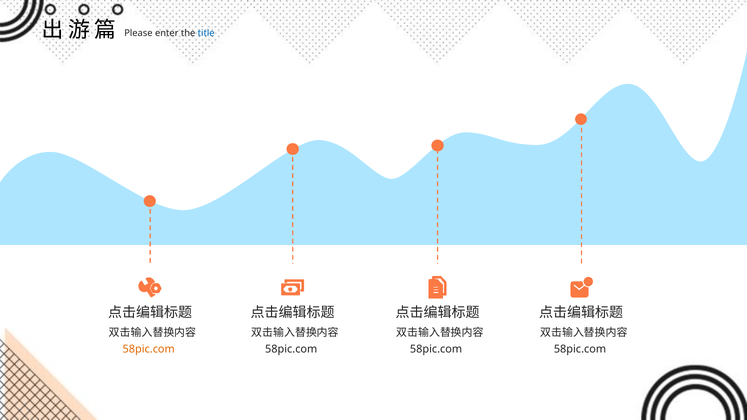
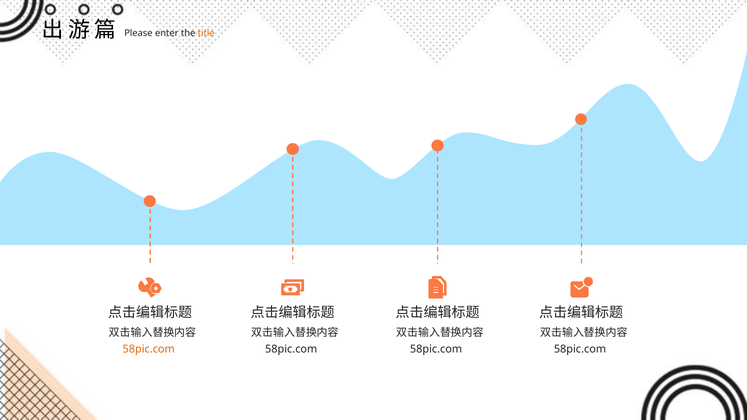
title colour: blue -> orange
